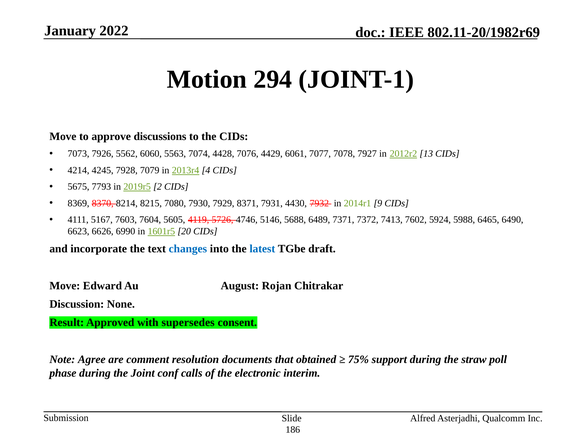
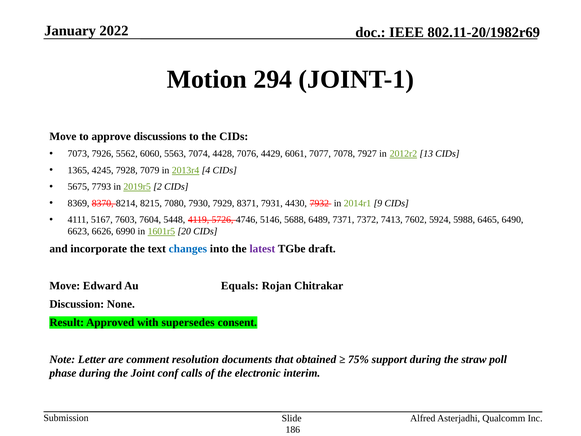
4214: 4214 -> 1365
5605: 5605 -> 5448
latest colour: blue -> purple
August: August -> Equals
Agree: Agree -> Letter
